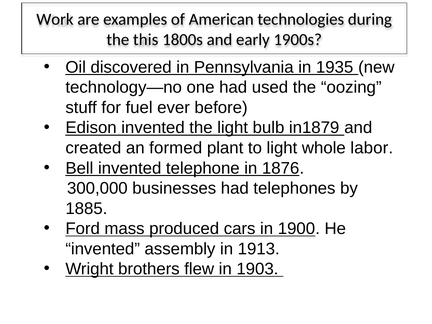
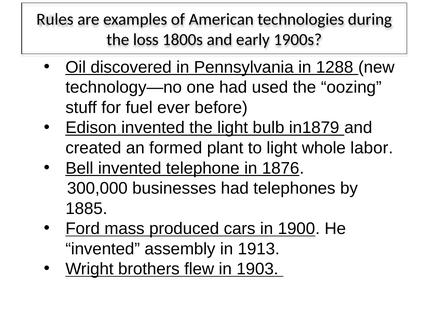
Work: Work -> Rules
this: this -> loss
1935: 1935 -> 1288
